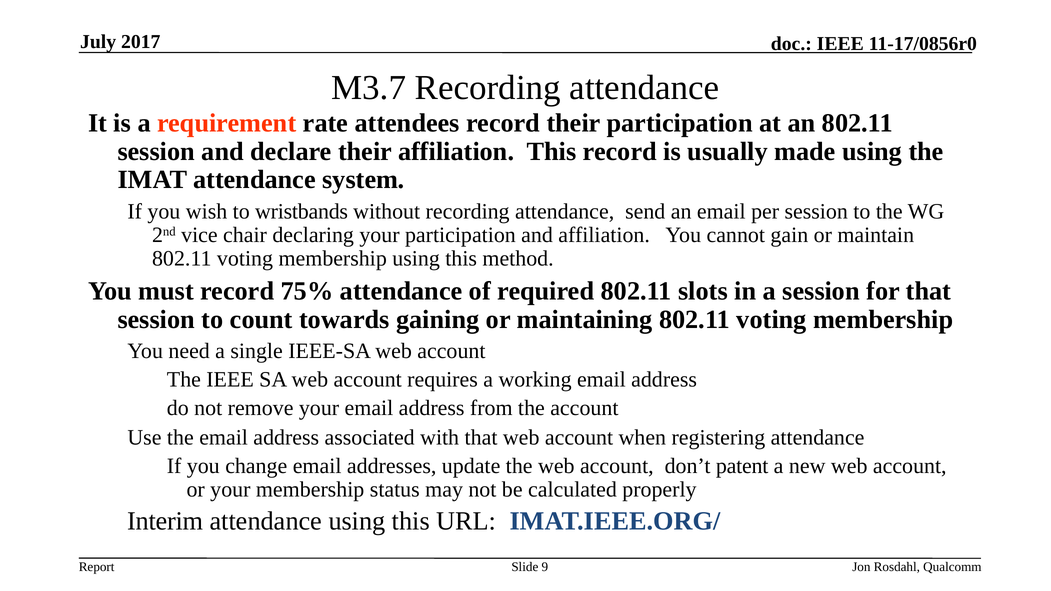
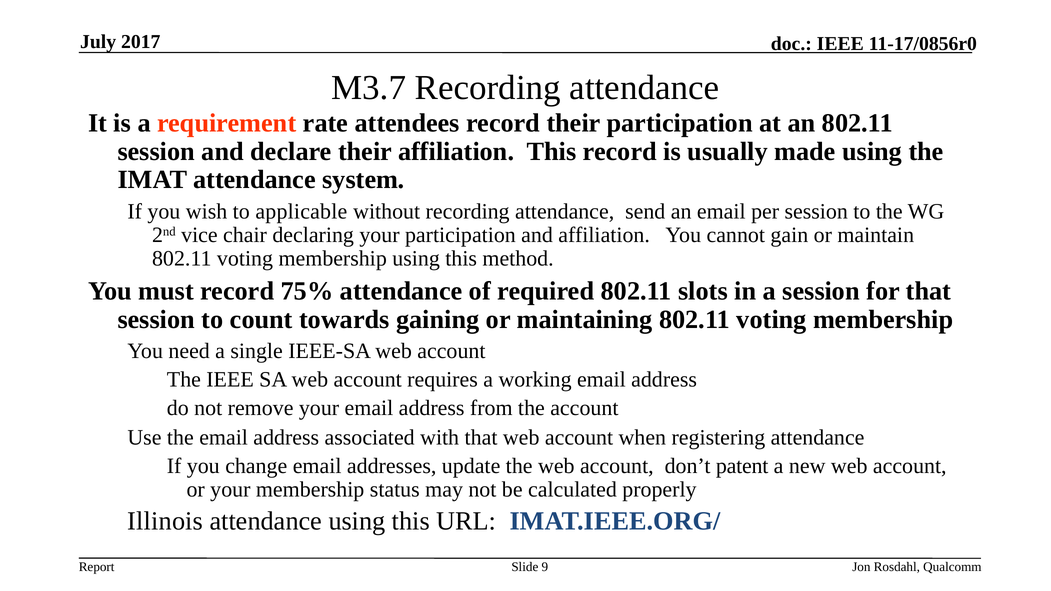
wristbands: wristbands -> applicable
Interim: Interim -> Illinois
